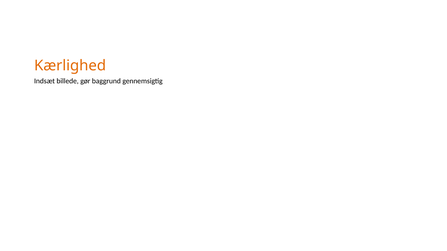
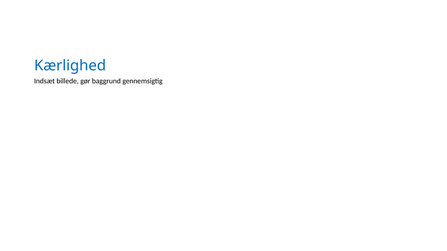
Kærlighed colour: orange -> blue
